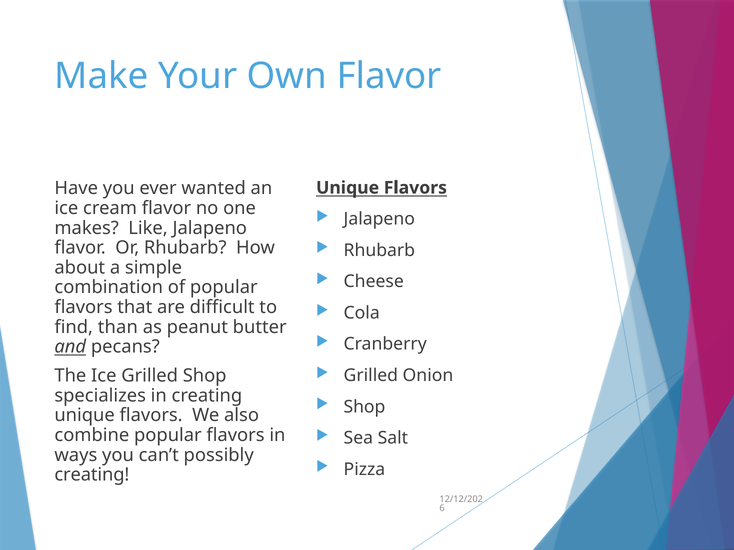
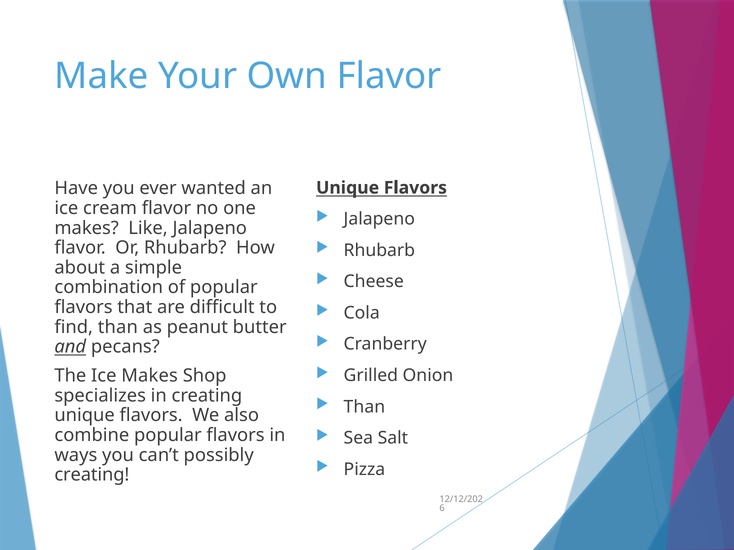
Ice Grilled: Grilled -> Makes
Shop at (364, 407): Shop -> Than
